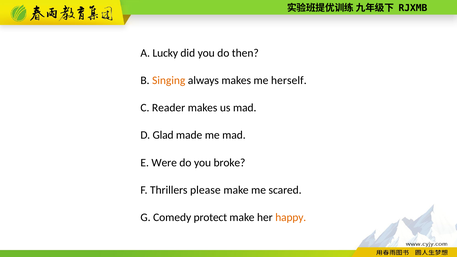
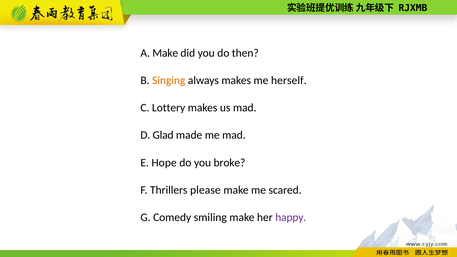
A Lucky: Lucky -> Make
Reader: Reader -> Lottery
Were: Were -> Hope
protect: protect -> smiling
happy colour: orange -> purple
